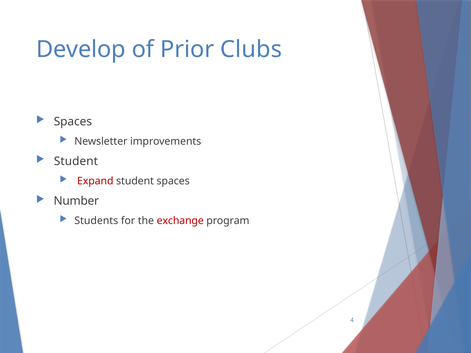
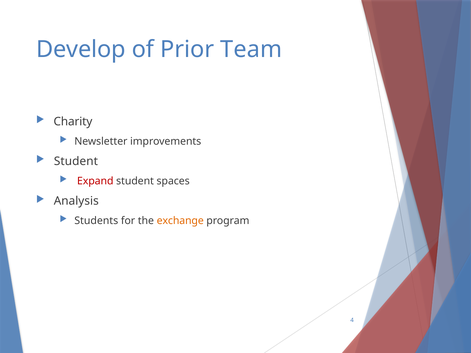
Clubs: Clubs -> Team
Spaces at (73, 122): Spaces -> Charity
Number: Number -> Analysis
exchange colour: red -> orange
